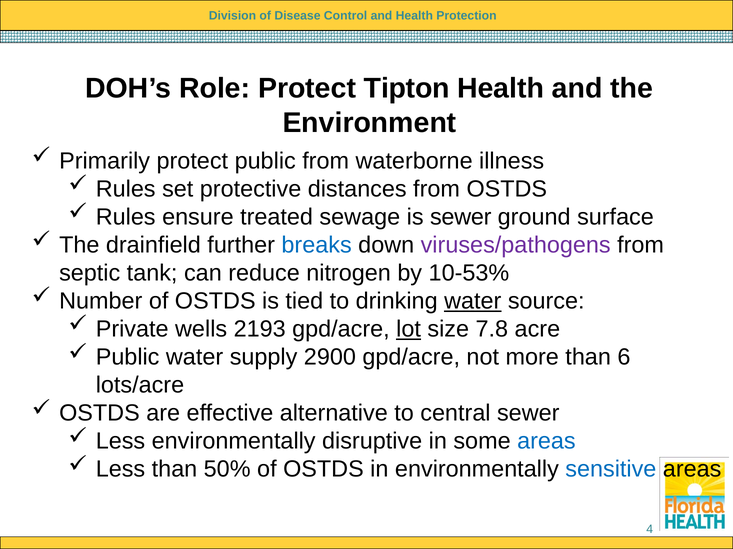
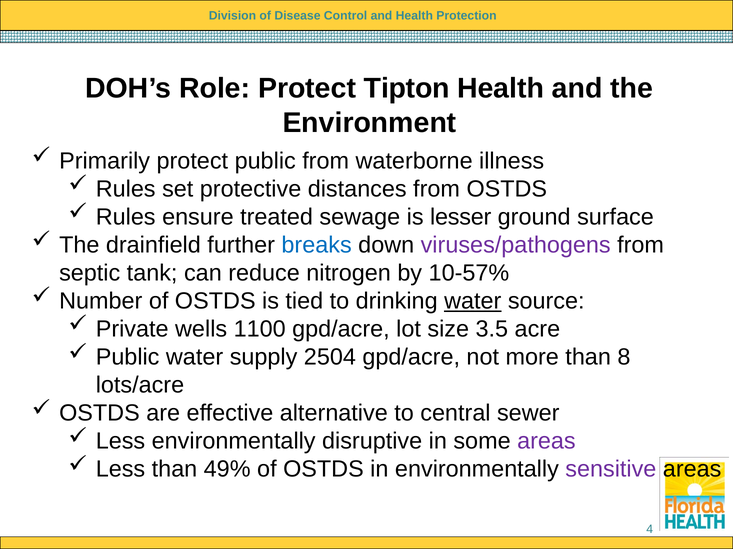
is sewer: sewer -> lesser
10-53%: 10-53% -> 10-57%
2193: 2193 -> 1100
lot underline: present -> none
7.8: 7.8 -> 3.5
2900: 2900 -> 2504
6: 6 -> 8
areas at (546, 442) colour: blue -> purple
50%: 50% -> 49%
sensitive colour: blue -> purple
